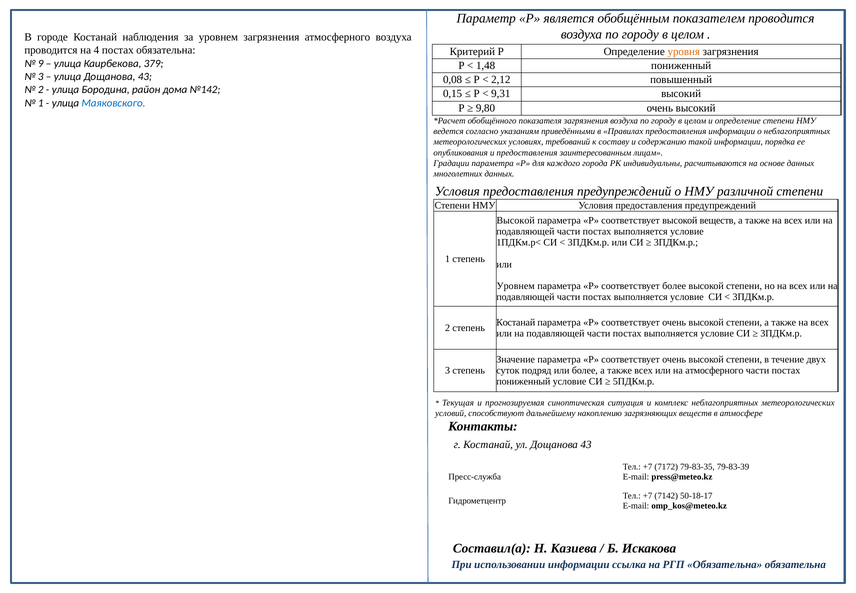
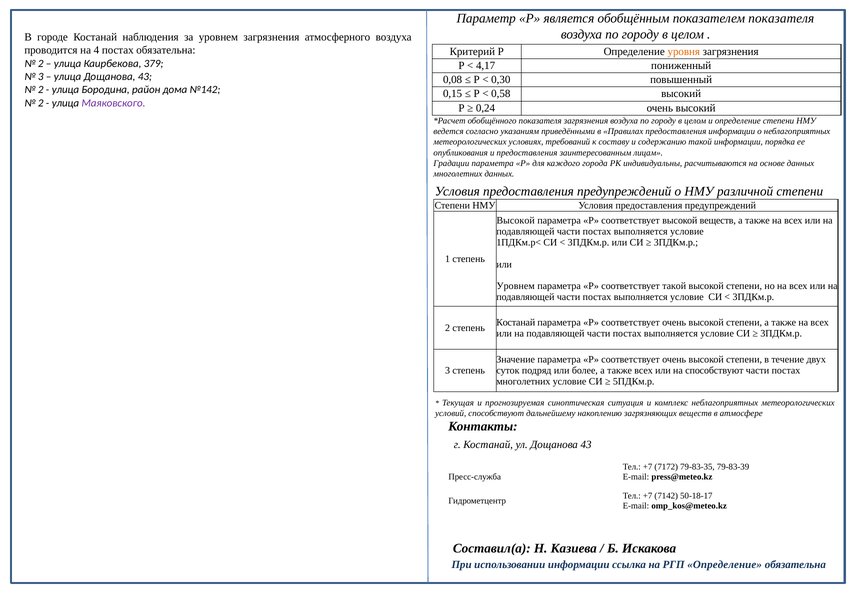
показателем проводится: проводится -> показателя
9 at (41, 63): 9 -> 2
1,48: 1,48 -> 4,17
2,12: 2,12 -> 0,30
9,31: 9,31 -> 0,58
1 at (41, 103): 1 -> 2
Маяковского colour: blue -> purple
9,80: 9,80 -> 0,24
соответствует более: более -> такой
на атмосферного: атмосферного -> способствуют
пониженный at (523, 381): пониженный -> многолетних
РГП Обязательна: Обязательна -> Определение
